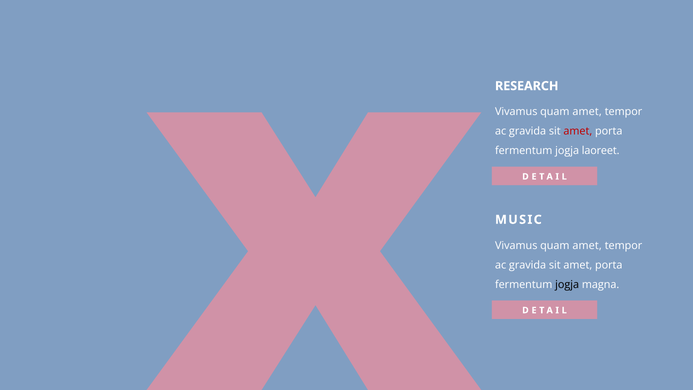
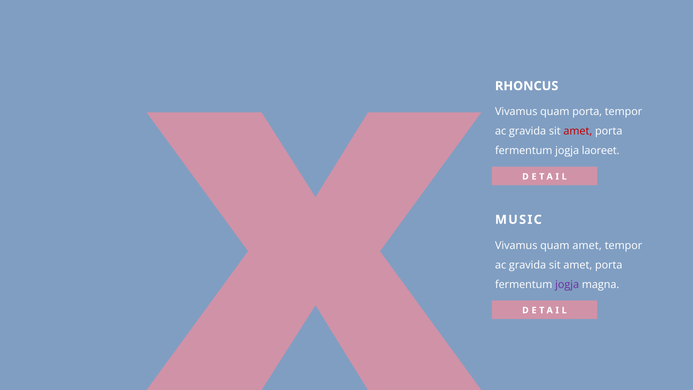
RESEARCH: RESEARCH -> RHONCUS
amet at (587, 112): amet -> porta
jogja at (567, 284) colour: black -> purple
